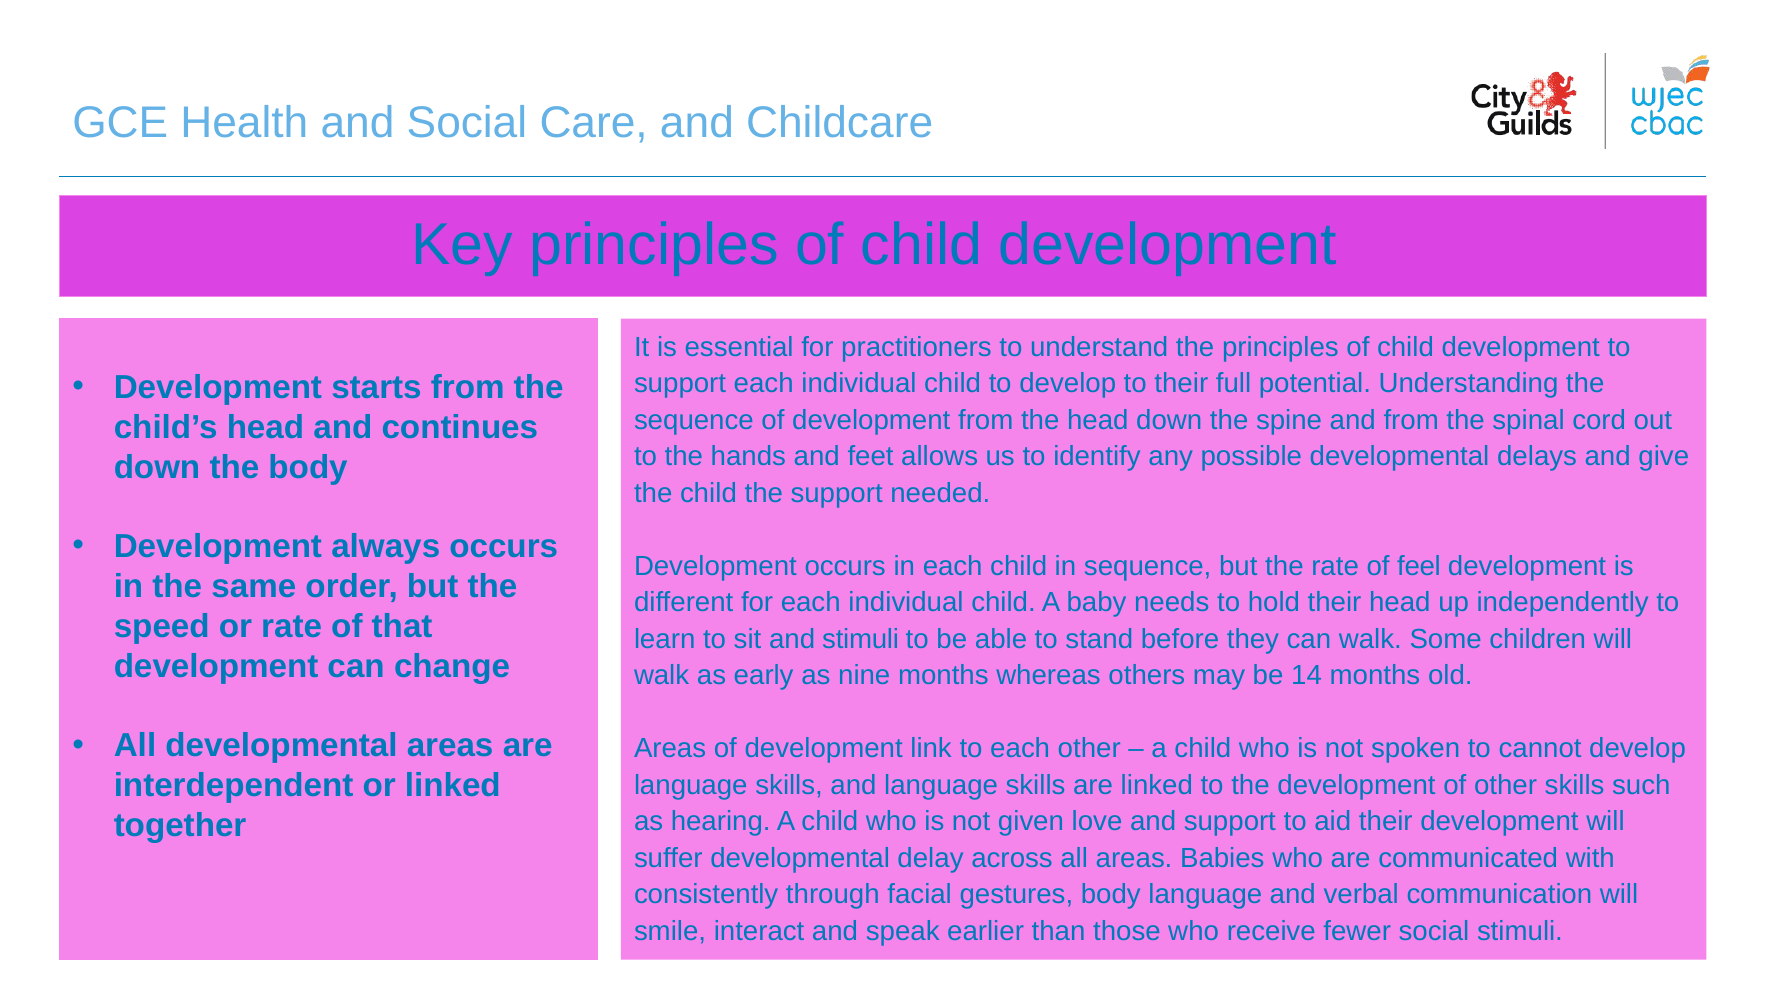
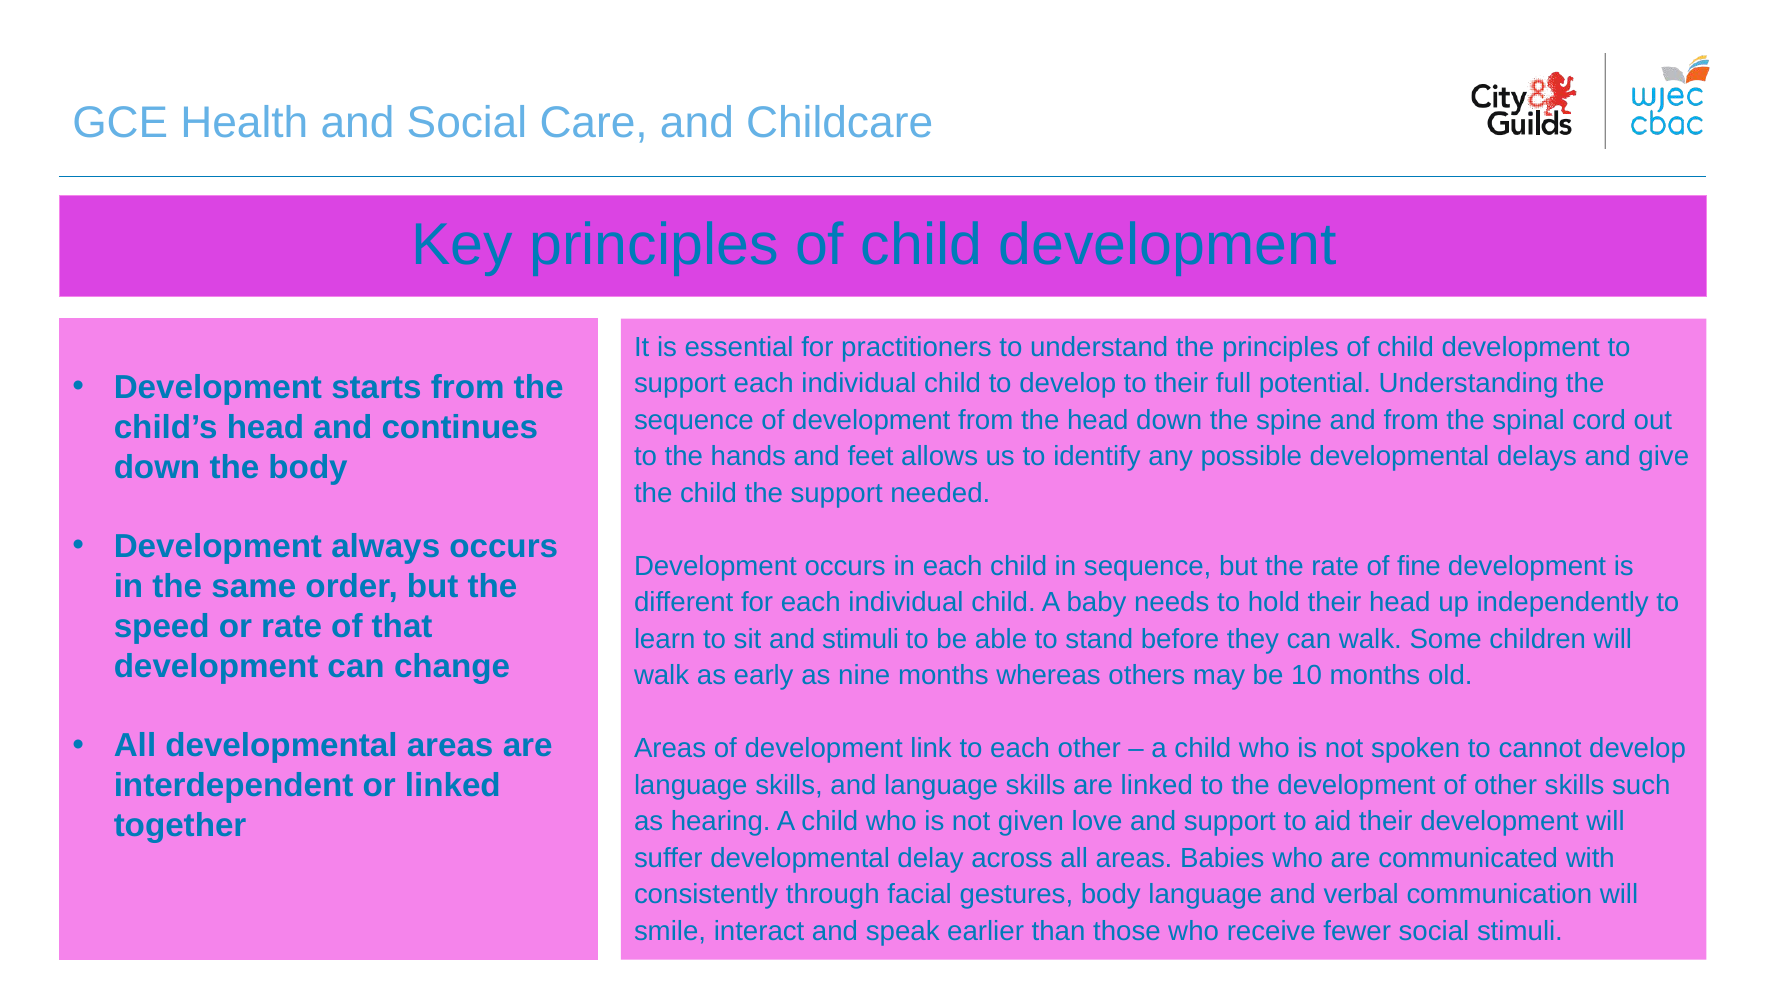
feel: feel -> fine
14: 14 -> 10
